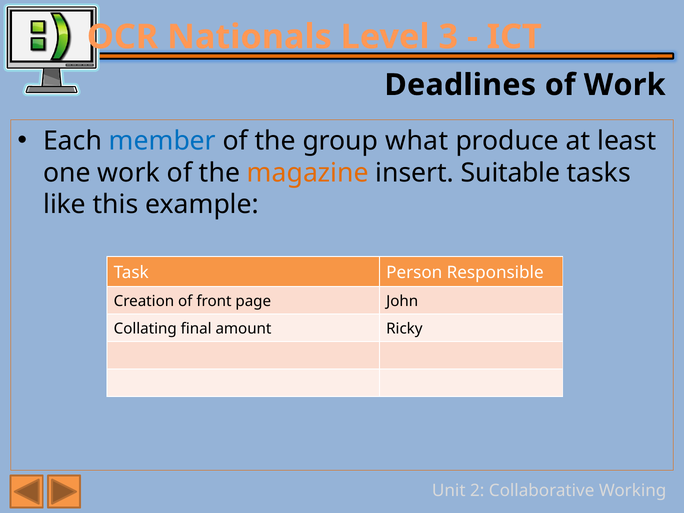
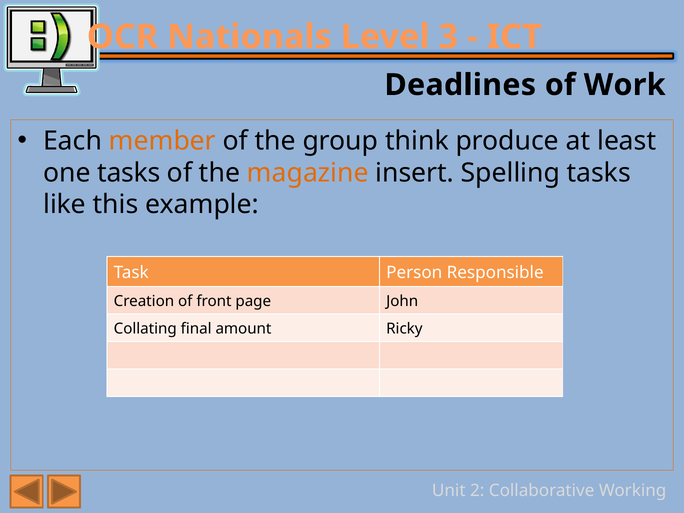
member colour: blue -> orange
what: what -> think
one work: work -> tasks
Suitable: Suitable -> Spelling
